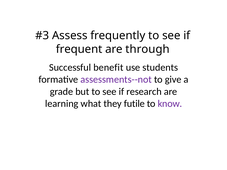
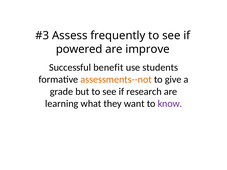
frequent: frequent -> powered
through: through -> improve
assessments--not colour: purple -> orange
futile: futile -> want
